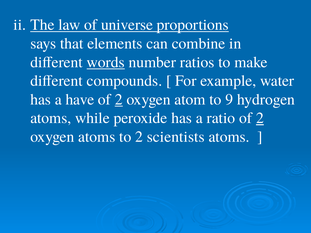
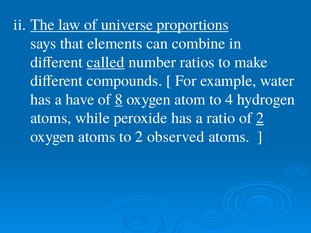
words: words -> called
2 at (119, 100): 2 -> 8
9: 9 -> 4
scientists: scientists -> observed
